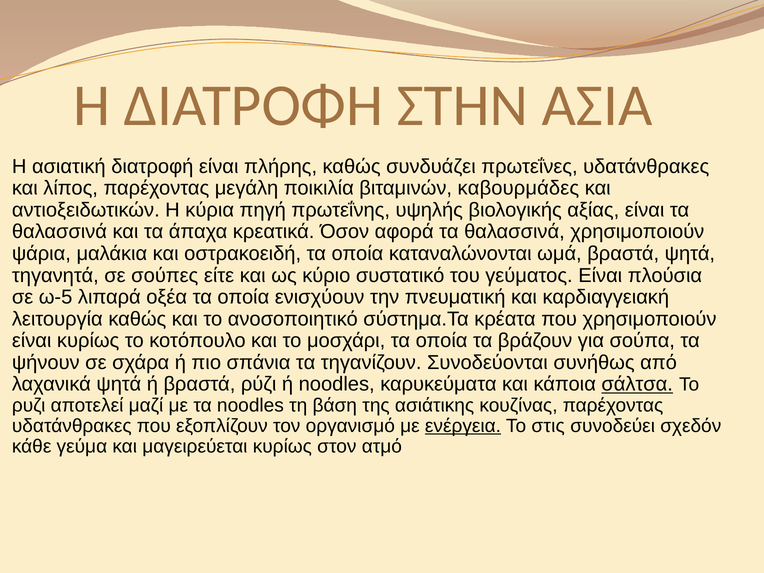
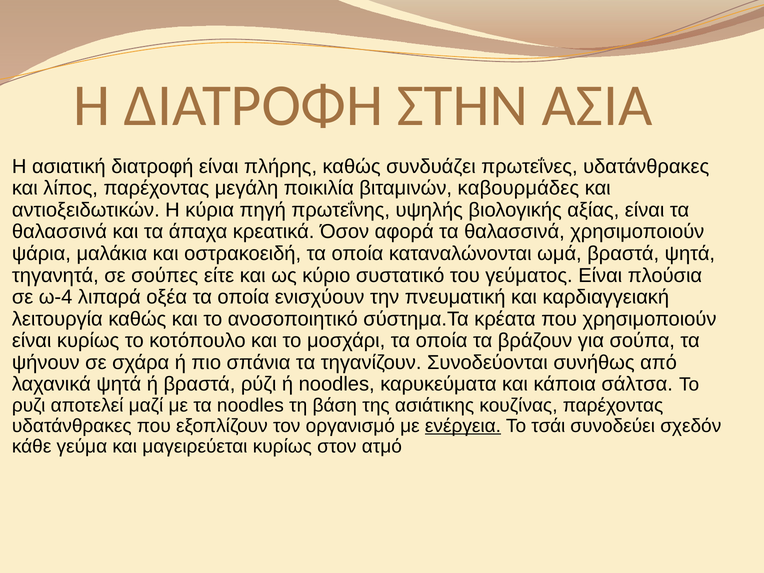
ω-5: ω-5 -> ω-4
σάλτσα underline: present -> none
στις: στις -> τσάι
